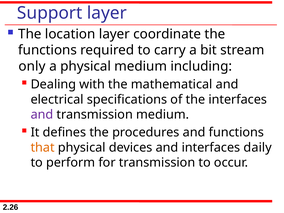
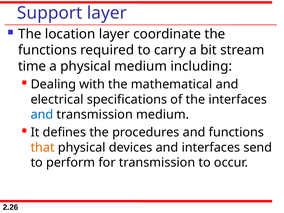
only: only -> time
and at (42, 115) colour: purple -> blue
daily: daily -> send
